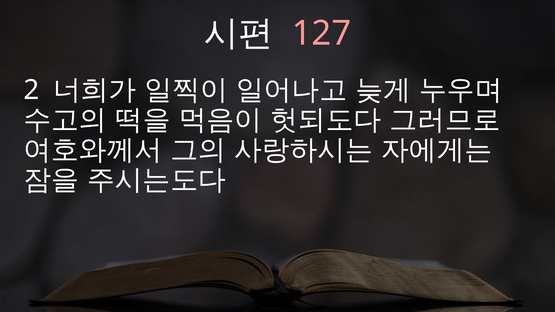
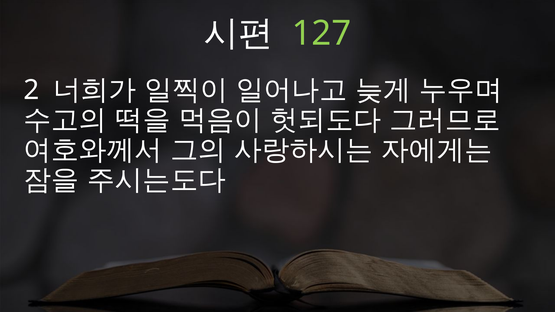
127 colour: pink -> light green
